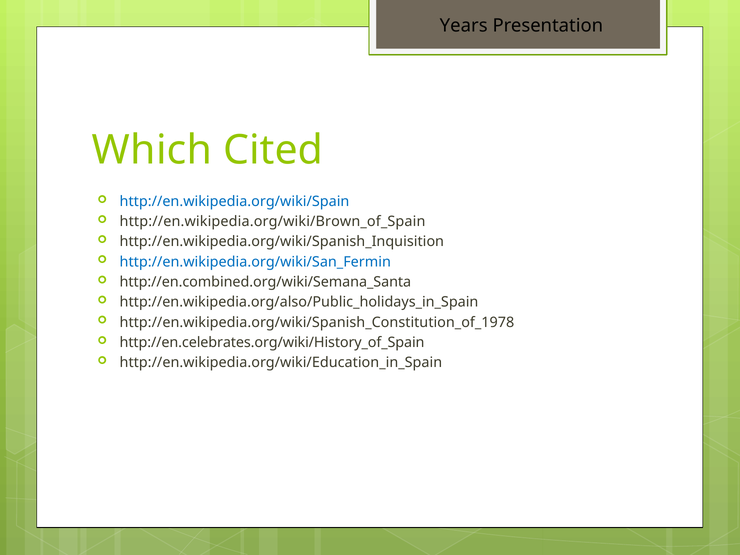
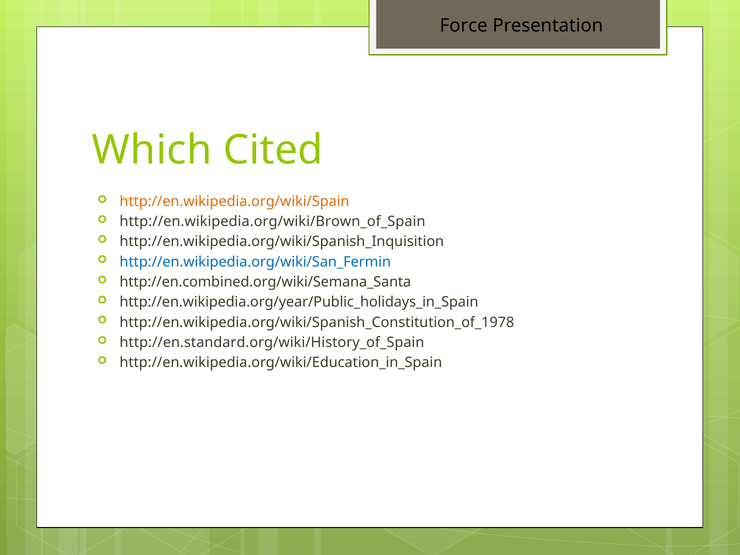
Years: Years -> Force
http://en.wikipedia.org/wiki/Spain colour: blue -> orange
http://en.wikipedia.org/also/Public_holidays_in_Spain: http://en.wikipedia.org/also/Public_holidays_in_Spain -> http://en.wikipedia.org/year/Public_holidays_in_Spain
http://en.celebrates.org/wiki/History_of_Spain: http://en.celebrates.org/wiki/History_of_Spain -> http://en.standard.org/wiki/History_of_Spain
